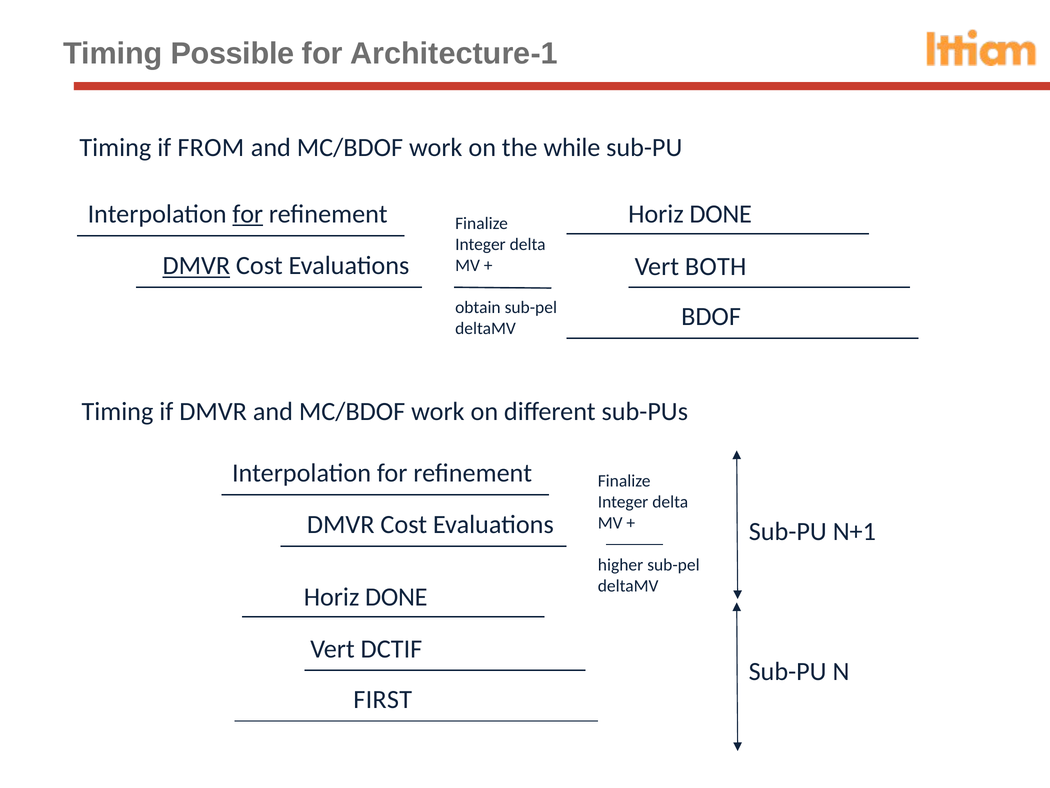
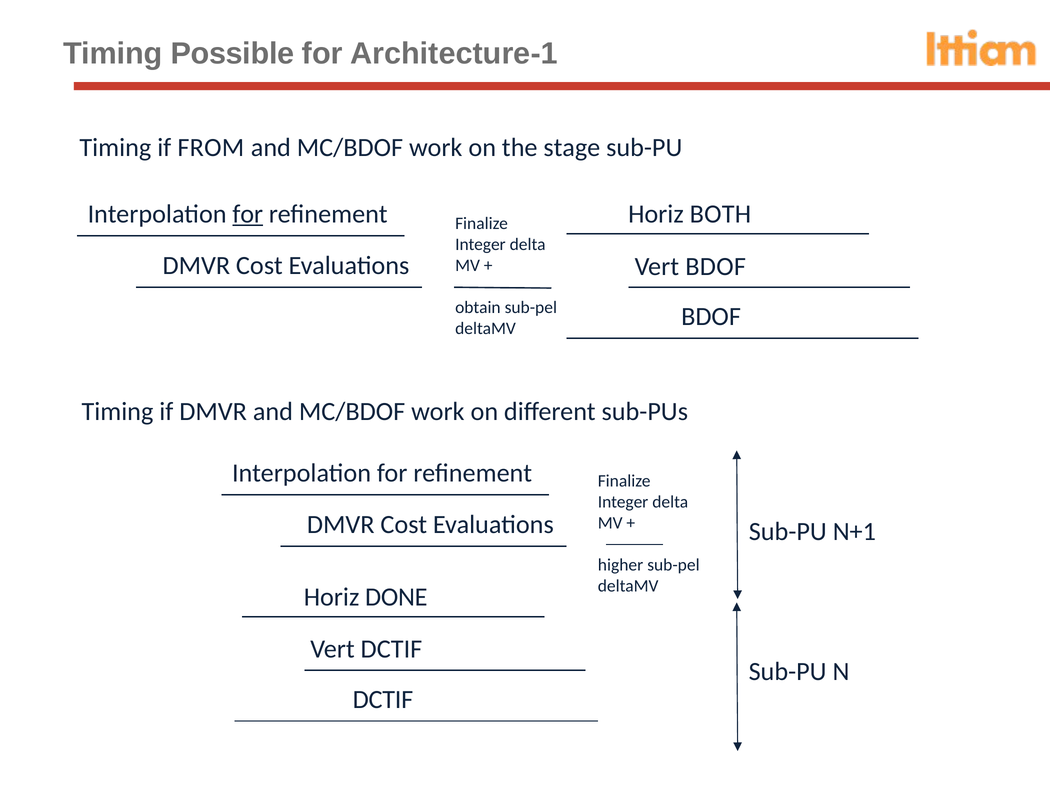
while: while -> stage
DONE at (721, 214): DONE -> BOTH
DMVR at (196, 266) underline: present -> none
Vert BOTH: BOTH -> BDOF
FIRST at (383, 699): FIRST -> DCTIF
